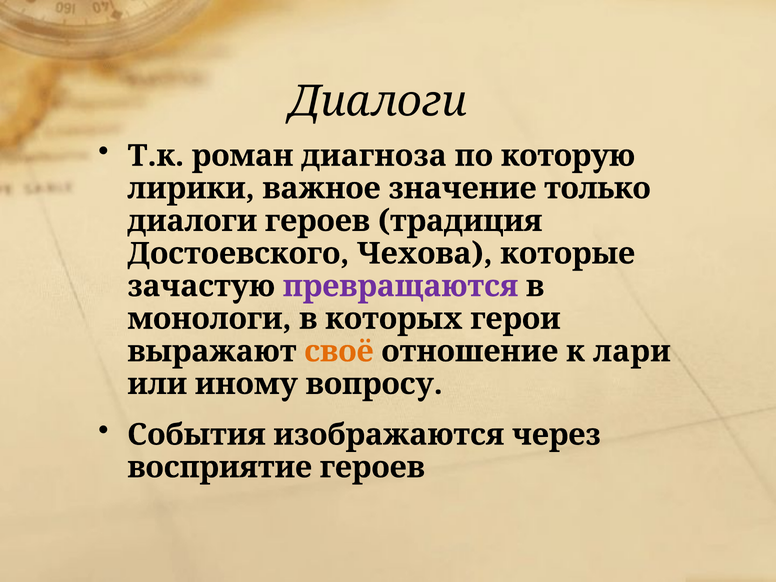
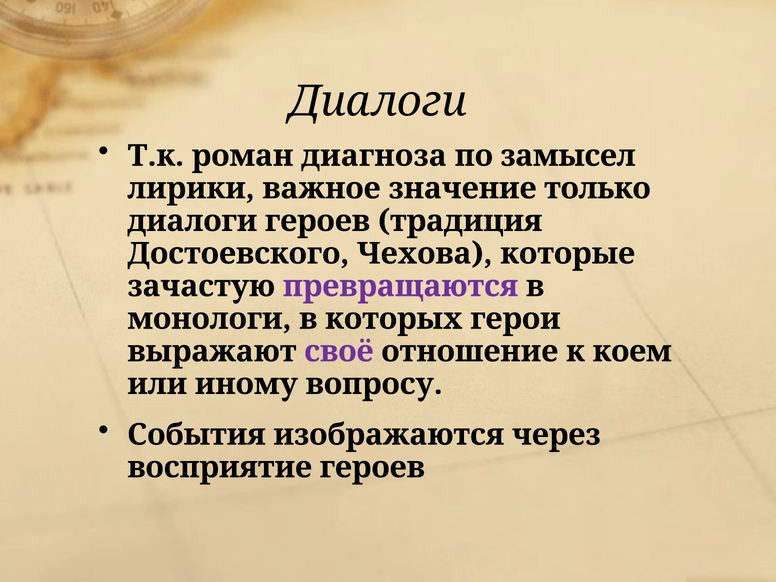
которую: которую -> замысел
своё colour: orange -> purple
лари: лари -> коем
